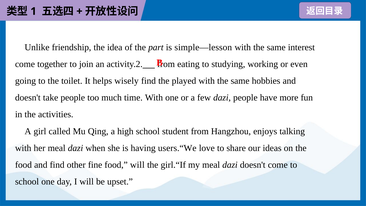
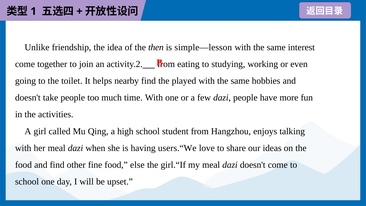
part: part -> then
wisely: wisely -> nearby
food will: will -> else
